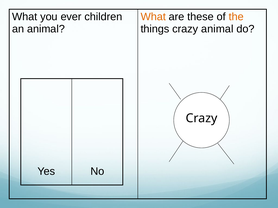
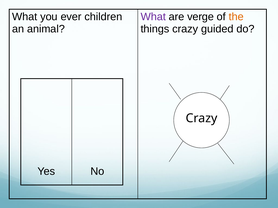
What at (153, 17) colour: orange -> purple
these: these -> verge
crazy animal: animal -> guided
